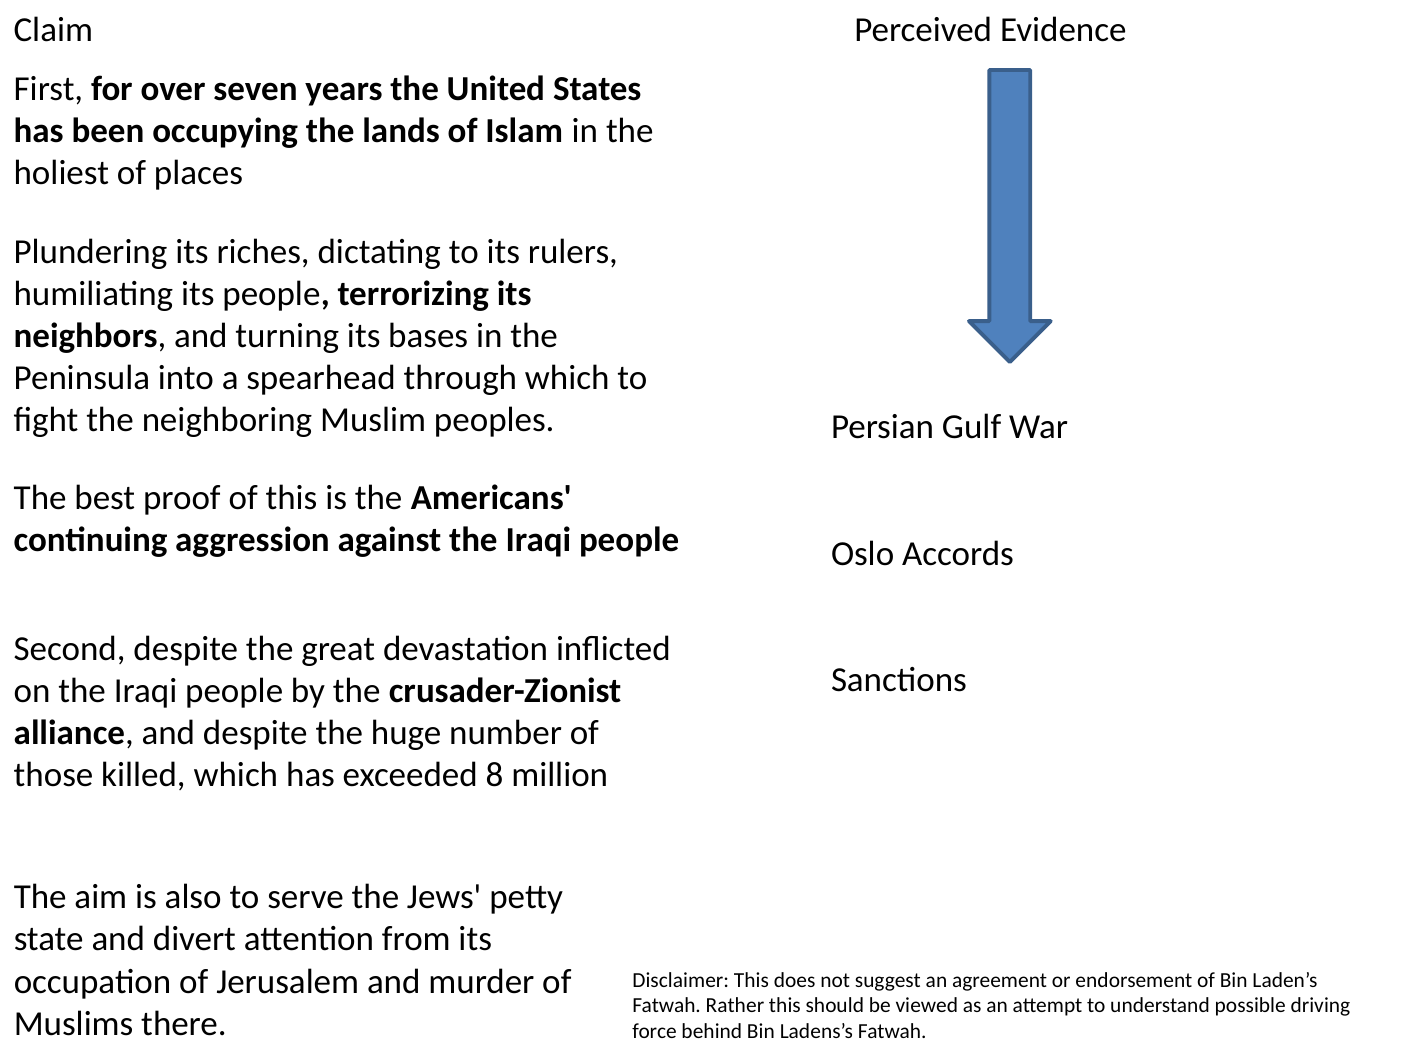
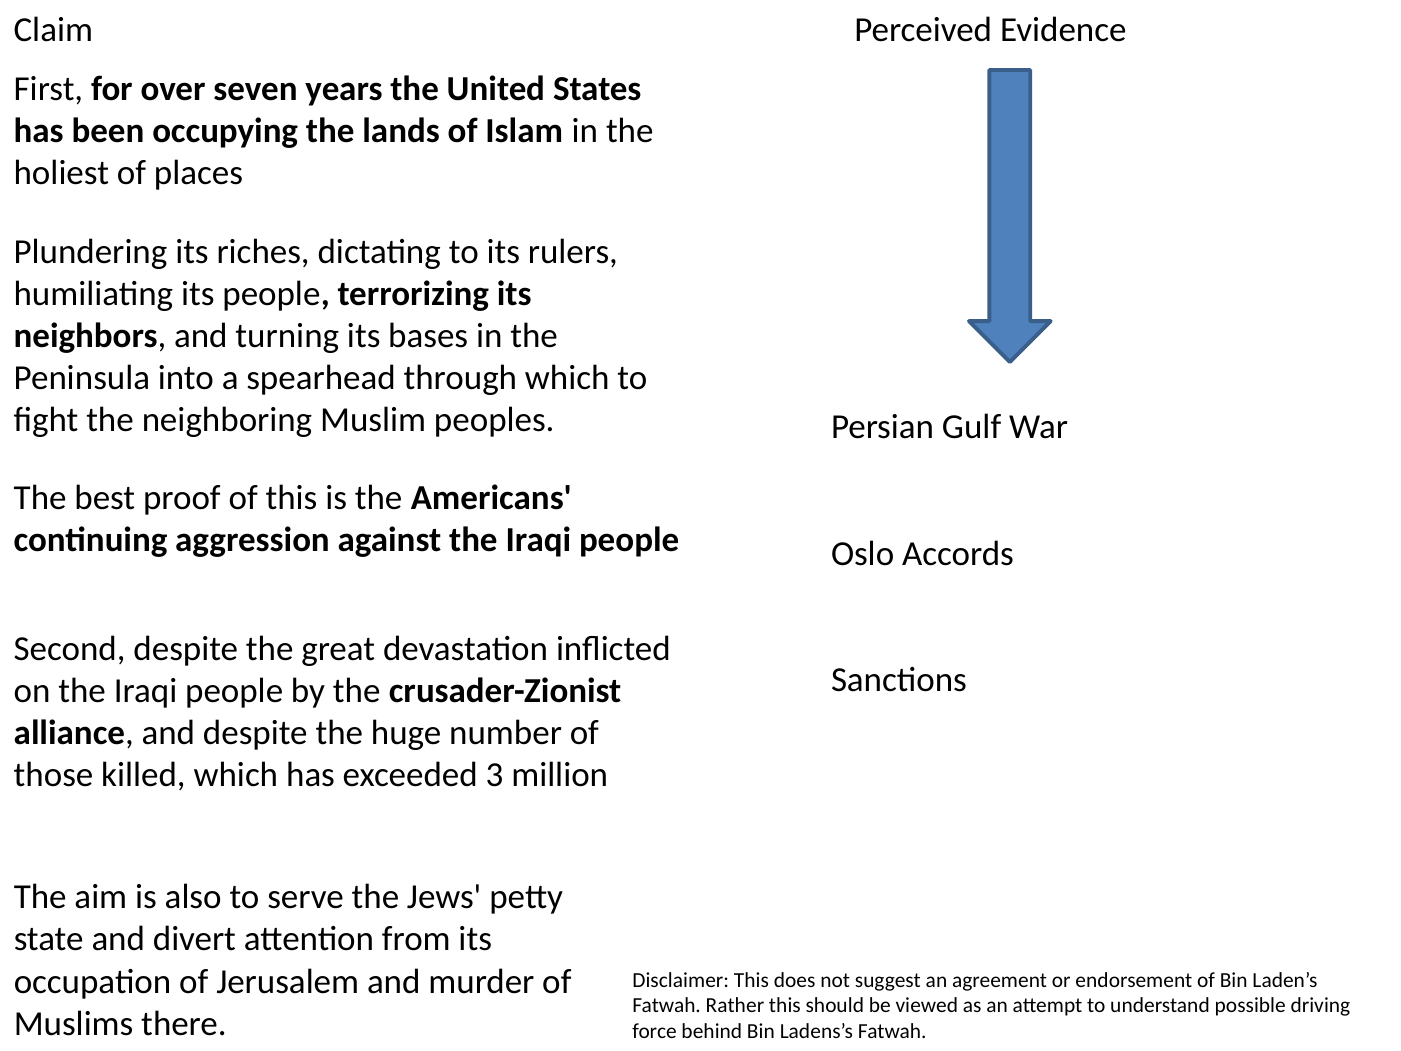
8: 8 -> 3
